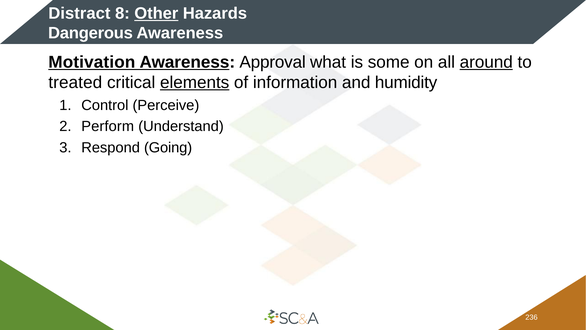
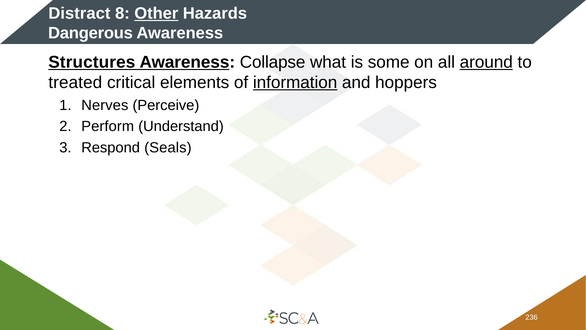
Motivation: Motivation -> Structures
Approval: Approval -> Collapse
elements underline: present -> none
information underline: none -> present
humidity: humidity -> hoppers
Control: Control -> Nerves
Going: Going -> Seals
